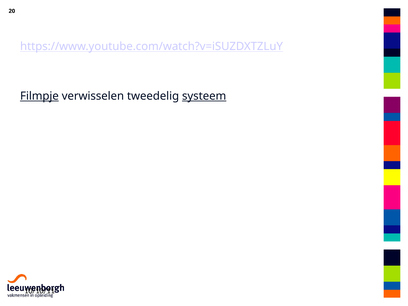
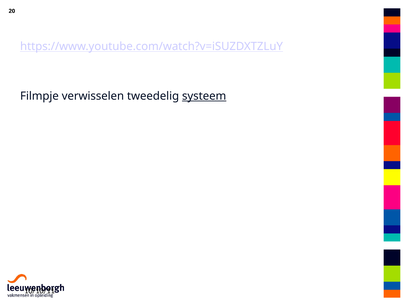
Filmpje underline: present -> none
